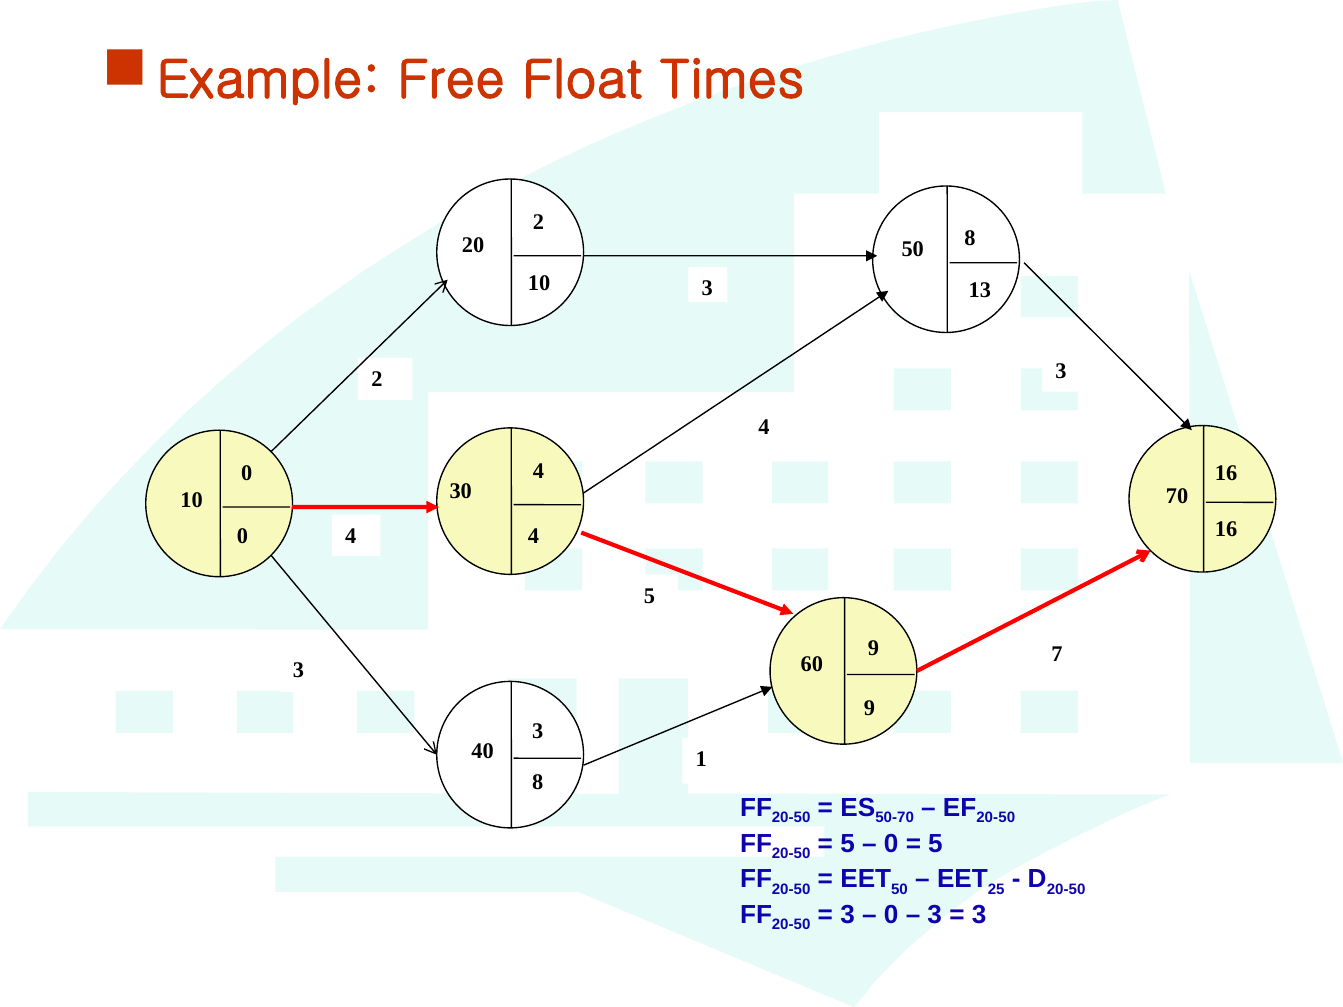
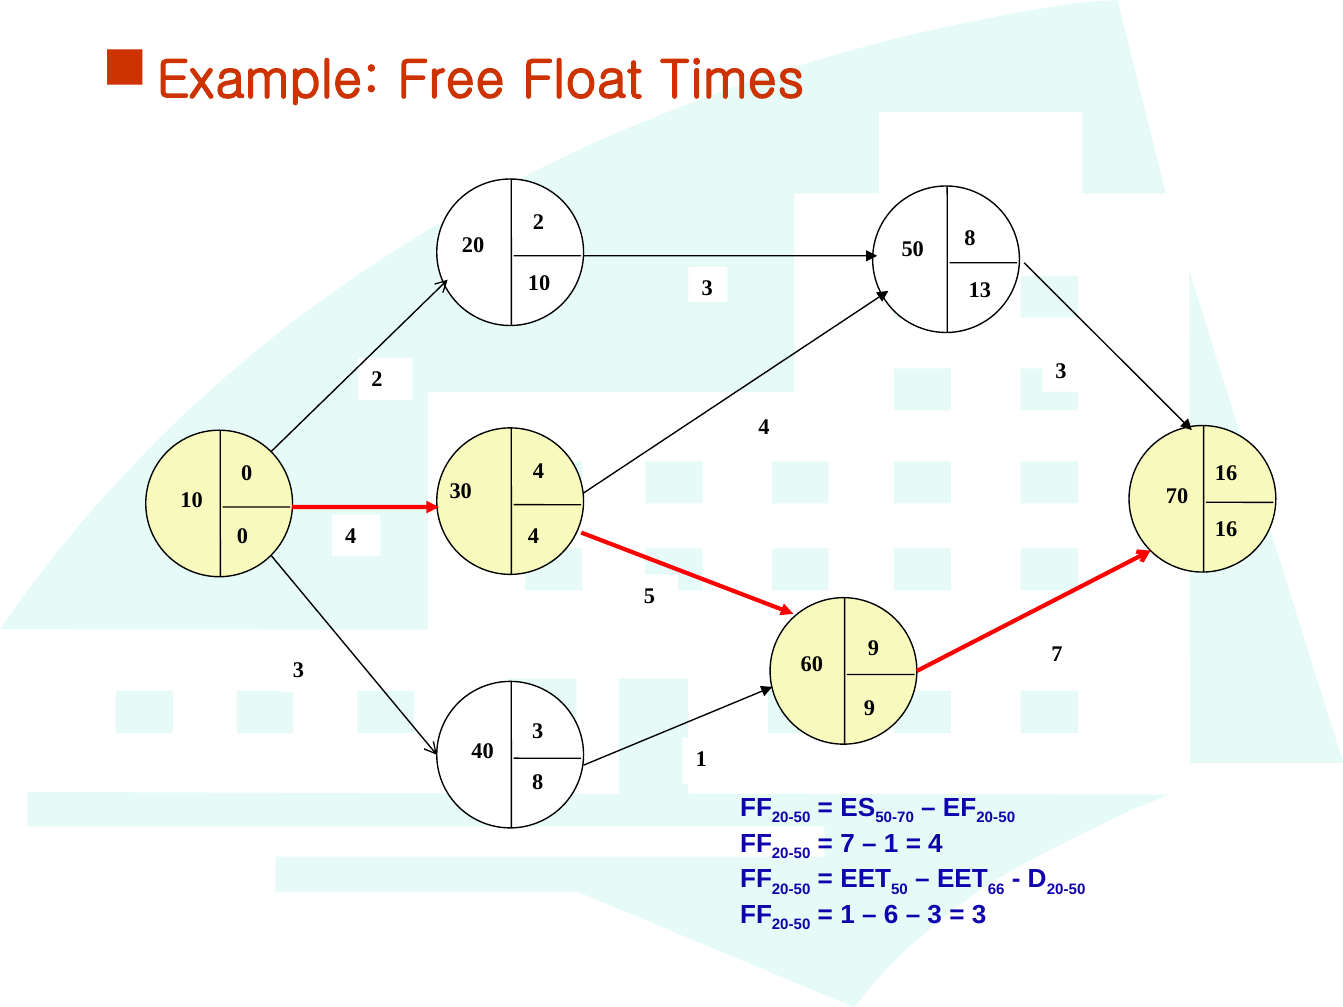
5 at (848, 844): 5 -> 7
0 at (891, 844): 0 -> 1
5 at (935, 844): 5 -> 4
25: 25 -> 66
3 at (848, 915): 3 -> 1
0 at (891, 915): 0 -> 6
